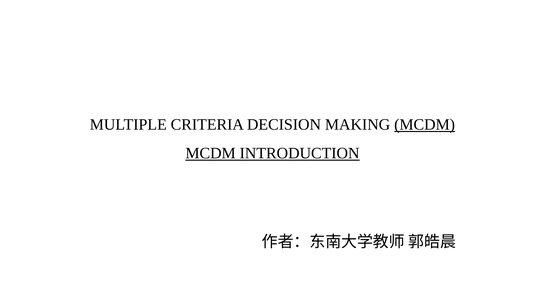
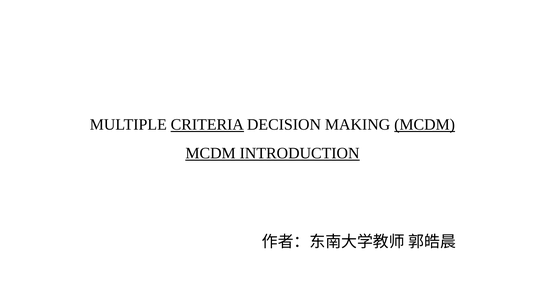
CRITERIA underline: none -> present
